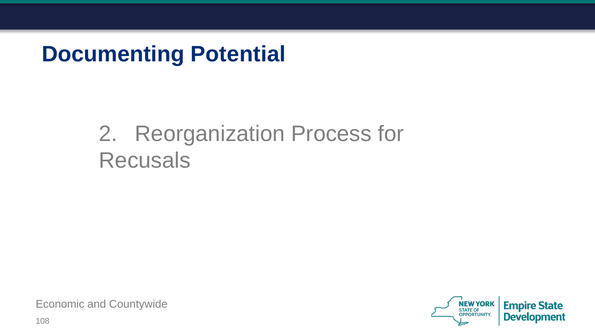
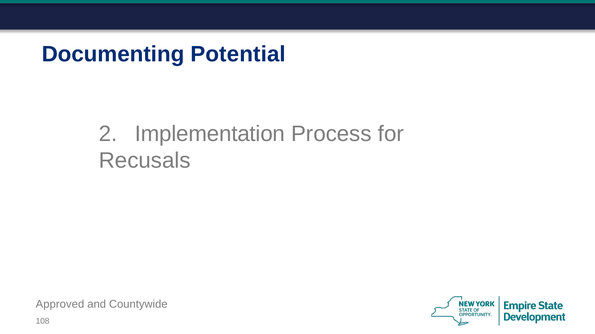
Reorganization: Reorganization -> Implementation
Economic: Economic -> Approved
